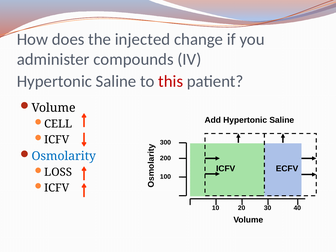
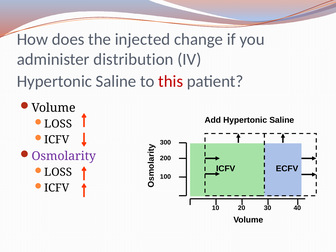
compounds: compounds -> distribution
CELL at (58, 124): CELL -> LOSS
Osmolarity colour: blue -> purple
